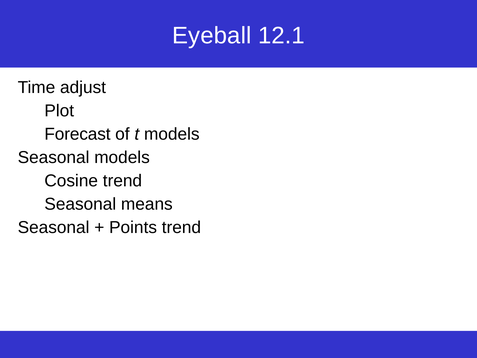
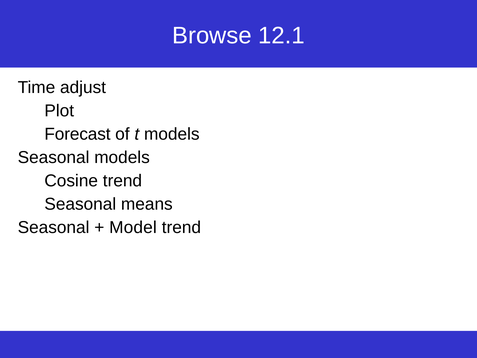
Eyeball: Eyeball -> Browse
Points: Points -> Model
